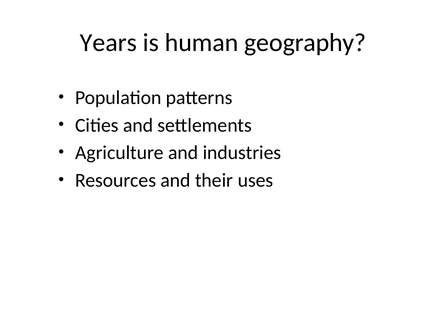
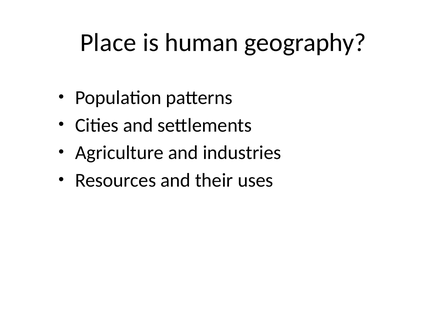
Years: Years -> Place
